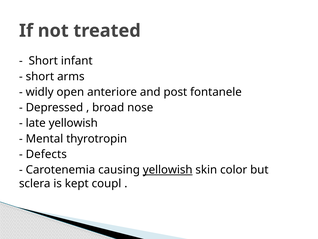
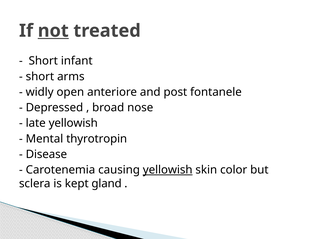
not underline: none -> present
Defects: Defects -> Disease
coupl: coupl -> gland
